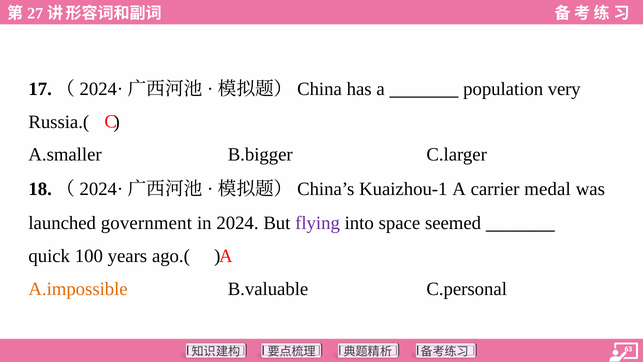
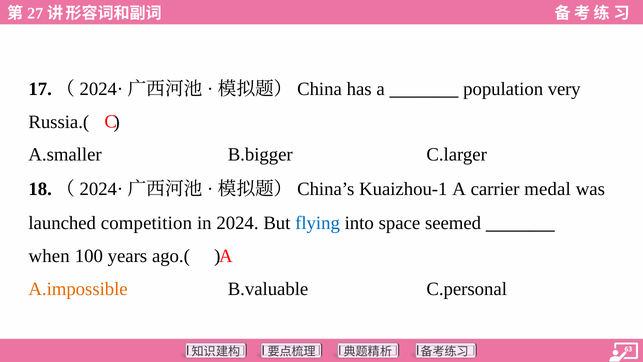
government: government -> competition
flying colour: purple -> blue
quick: quick -> when
